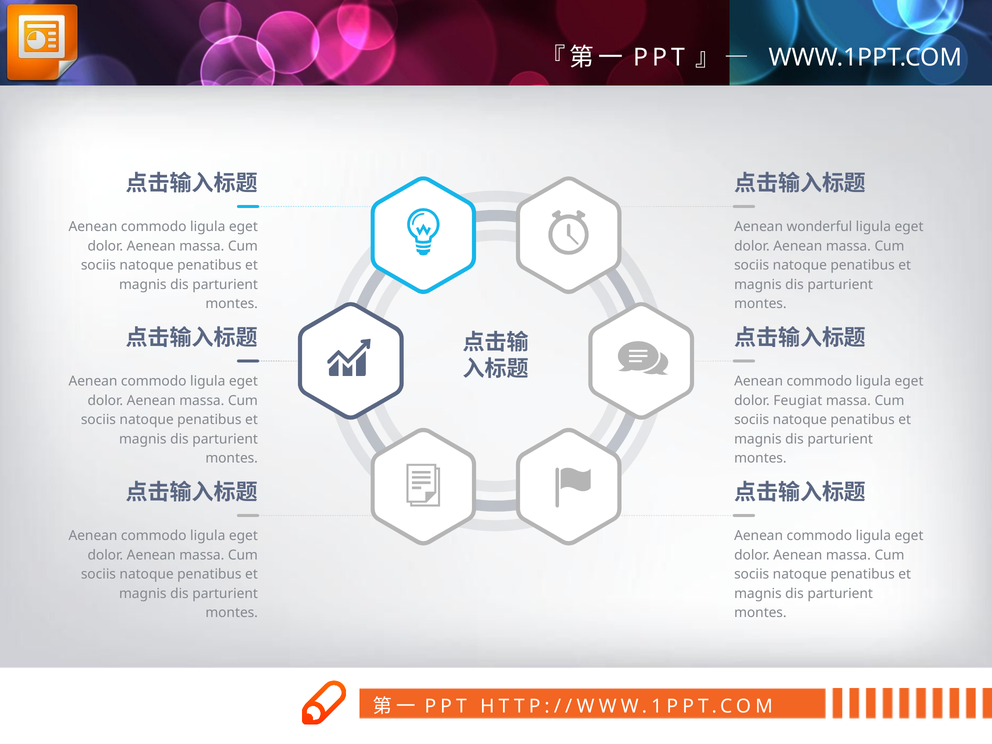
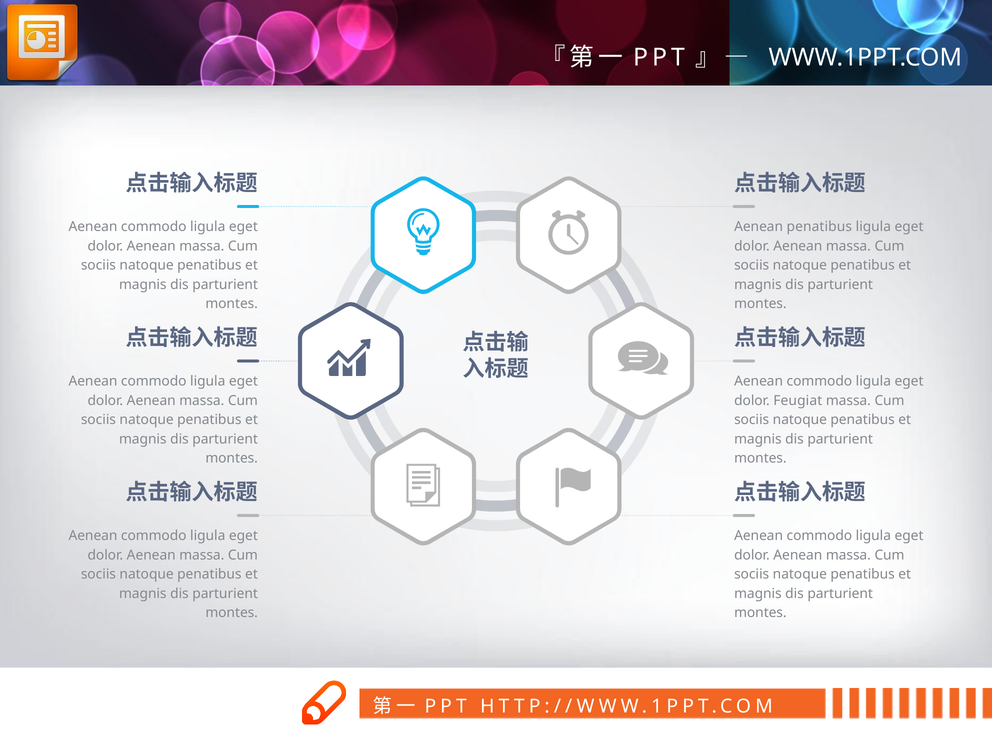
Aenean wonderful: wonderful -> penatibus
